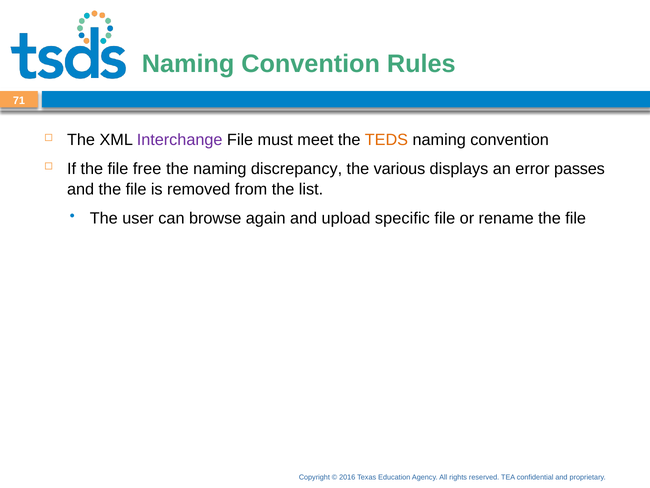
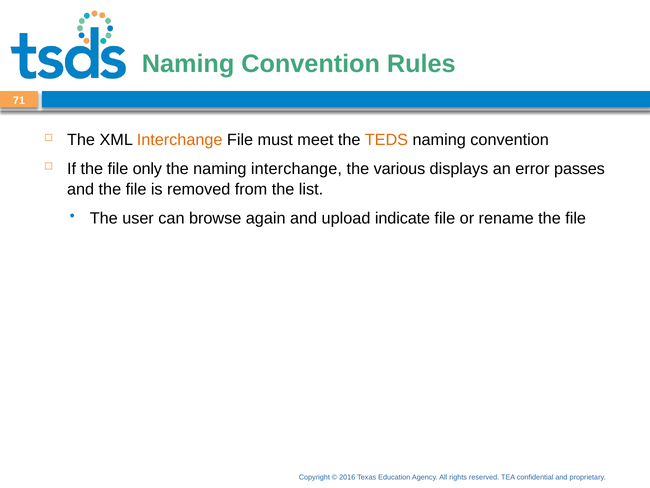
Interchange at (180, 140) colour: purple -> orange
free: free -> only
naming discrepancy: discrepancy -> interchange
specific: specific -> indicate
